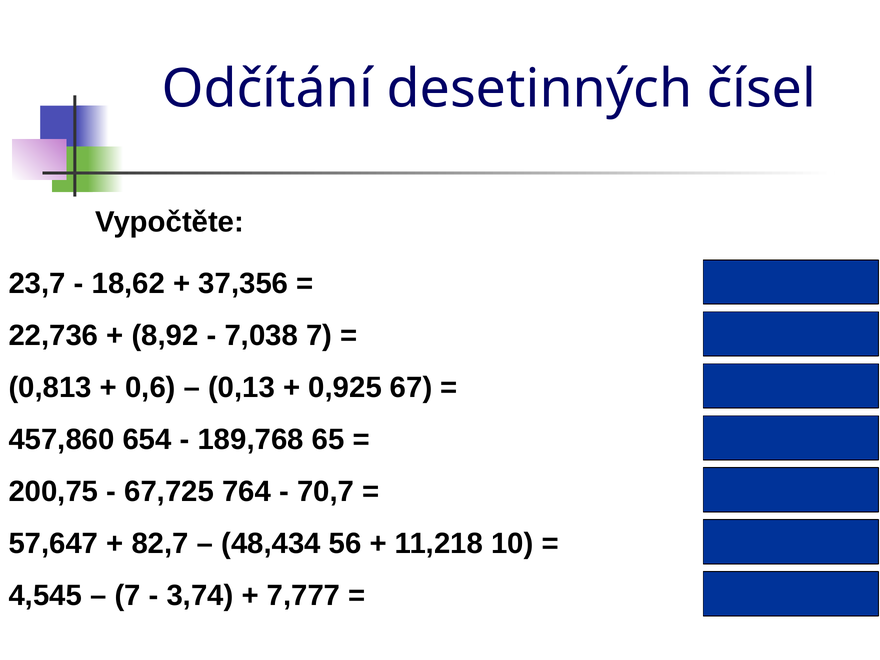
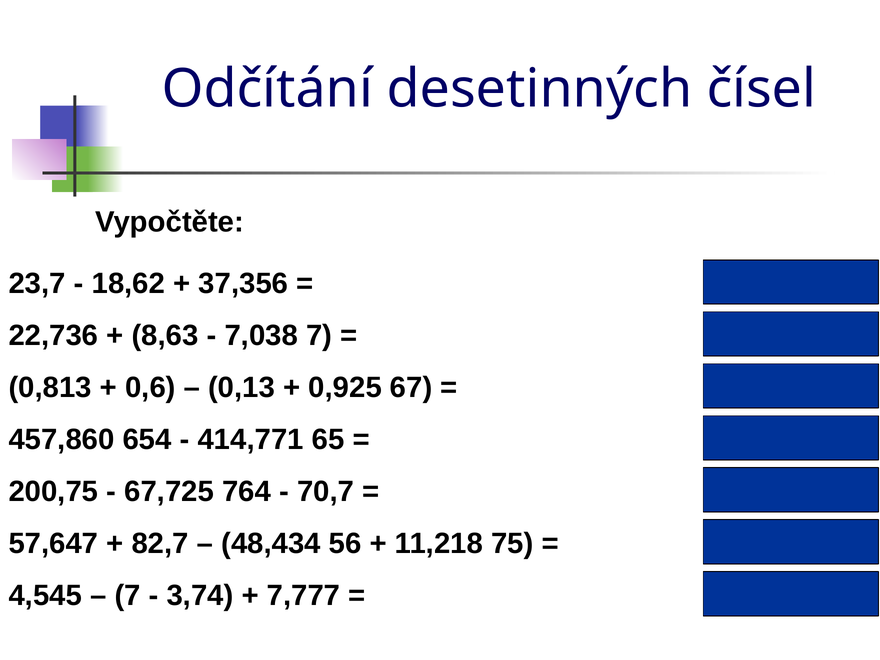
8,92: 8,92 -> 8,63
189,768: 189,768 -> 414,771
10: 10 -> 75
